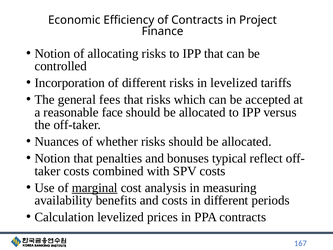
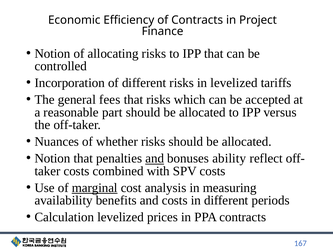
face: face -> part
and at (155, 158) underline: none -> present
typical: typical -> ability
